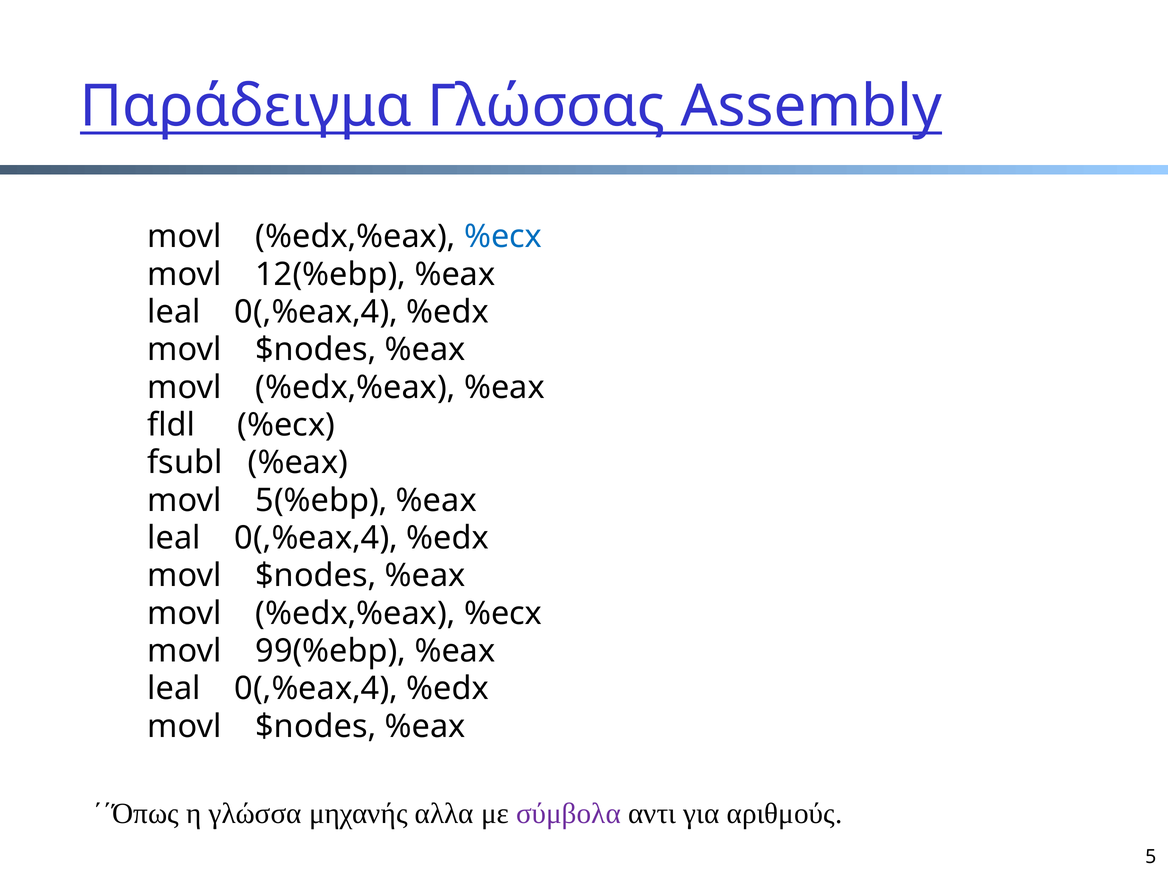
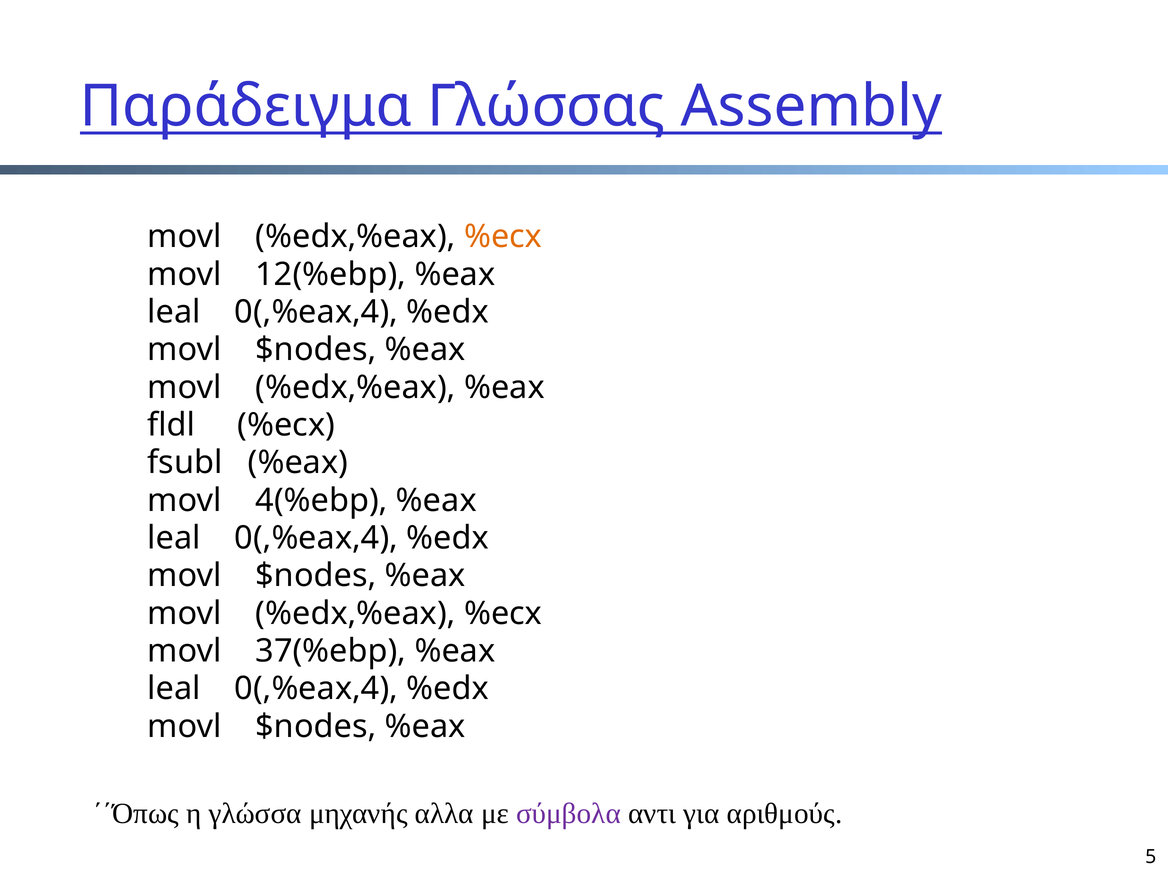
%ecx at (503, 237) colour: blue -> orange
5(%ebp: 5(%ebp -> 4(%ebp
99(%ebp: 99(%ebp -> 37(%ebp
